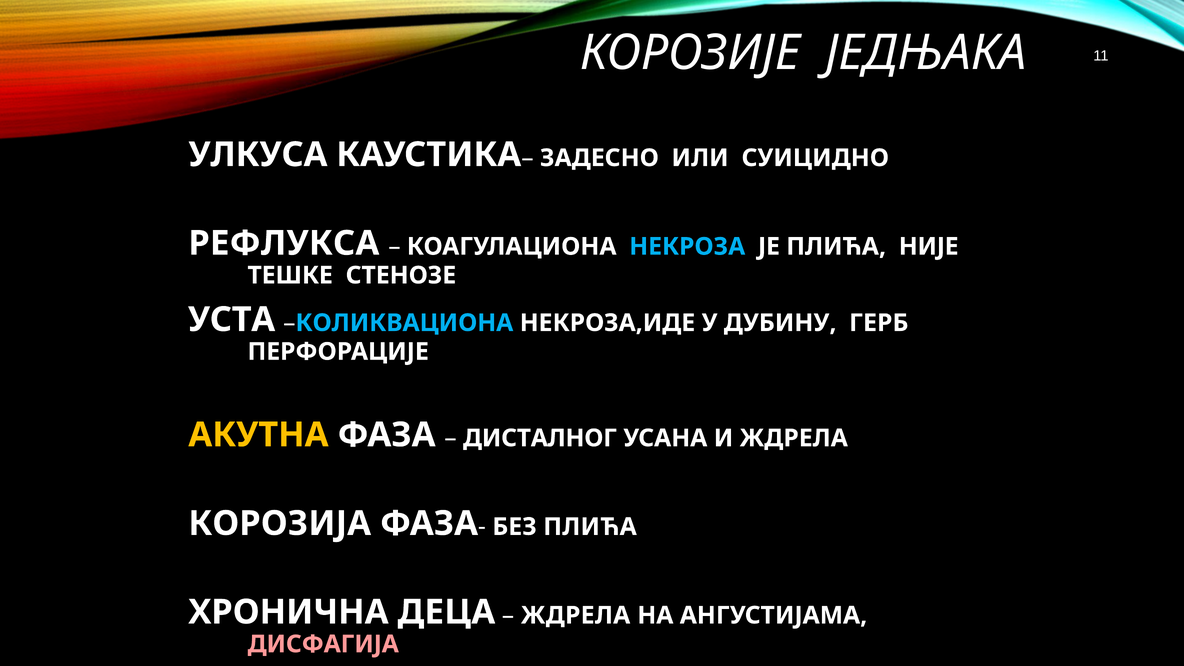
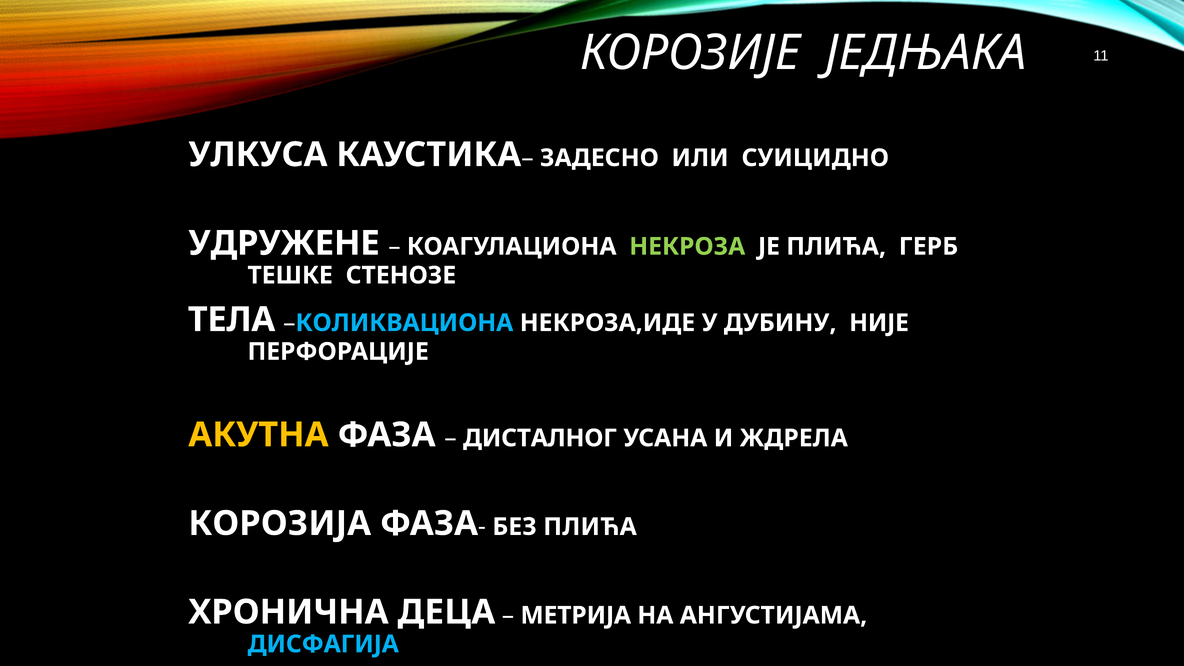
РЕФЛУКСА: РЕФЛУКСА -> УДРУЖЕНЕ
НЕКРОЗА colour: light blue -> light green
НИЈЕ: НИЈЕ -> ГЕРБ
УСТА: УСТА -> ТЕЛА
ГЕРБ: ГЕРБ -> НИЈЕ
ЖДРЕЛА at (576, 615): ЖДРЕЛА -> МЕТРИЈА
ДИСФАГИЈА colour: pink -> light blue
